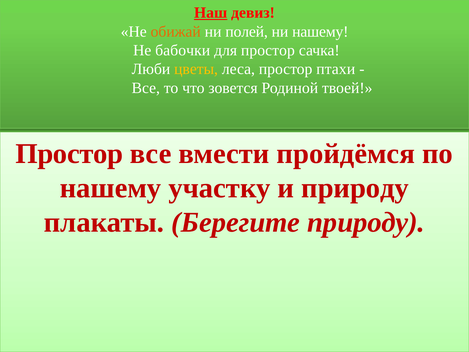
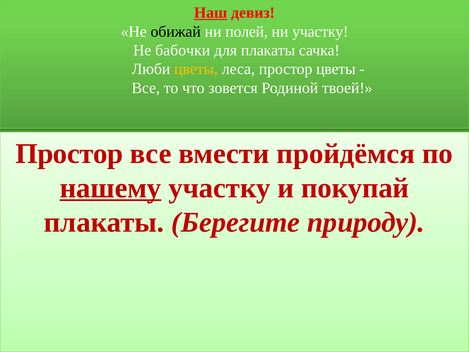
обижай colour: orange -> black
ни нашему: нашему -> участку
для простор: простор -> плакаты
простор птахи: птахи -> цветы
нашему at (111, 188) underline: none -> present
и природу: природу -> покупай
